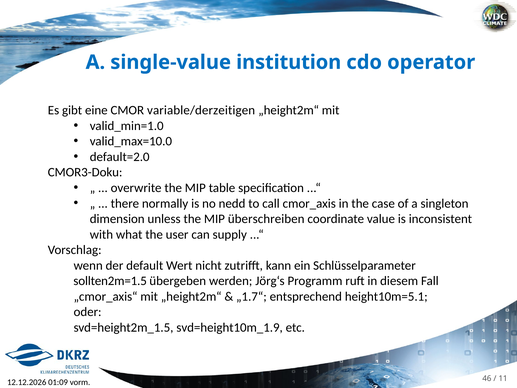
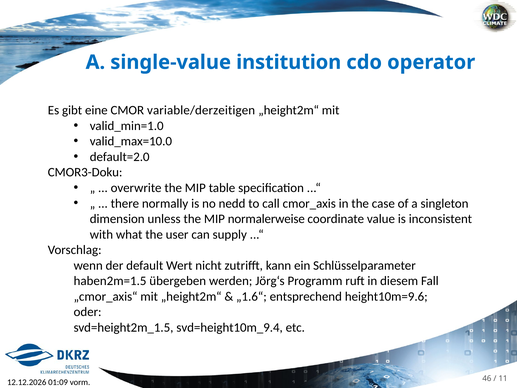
überschreiben: überschreiben -> normalerweise
sollten2m=1.5: sollten2m=1.5 -> haben2m=1.5
„1.7“: „1.7“ -> „1.6“
height10m=5.1: height10m=5.1 -> height10m=9.6
svd=height10m_1.9: svd=height10m_1.9 -> svd=height10m_9.4
